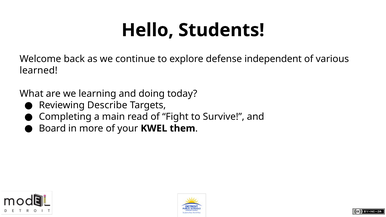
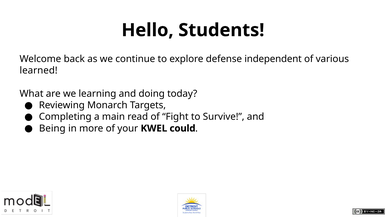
Describe: Describe -> Monarch
Board: Board -> Being
them: them -> could
